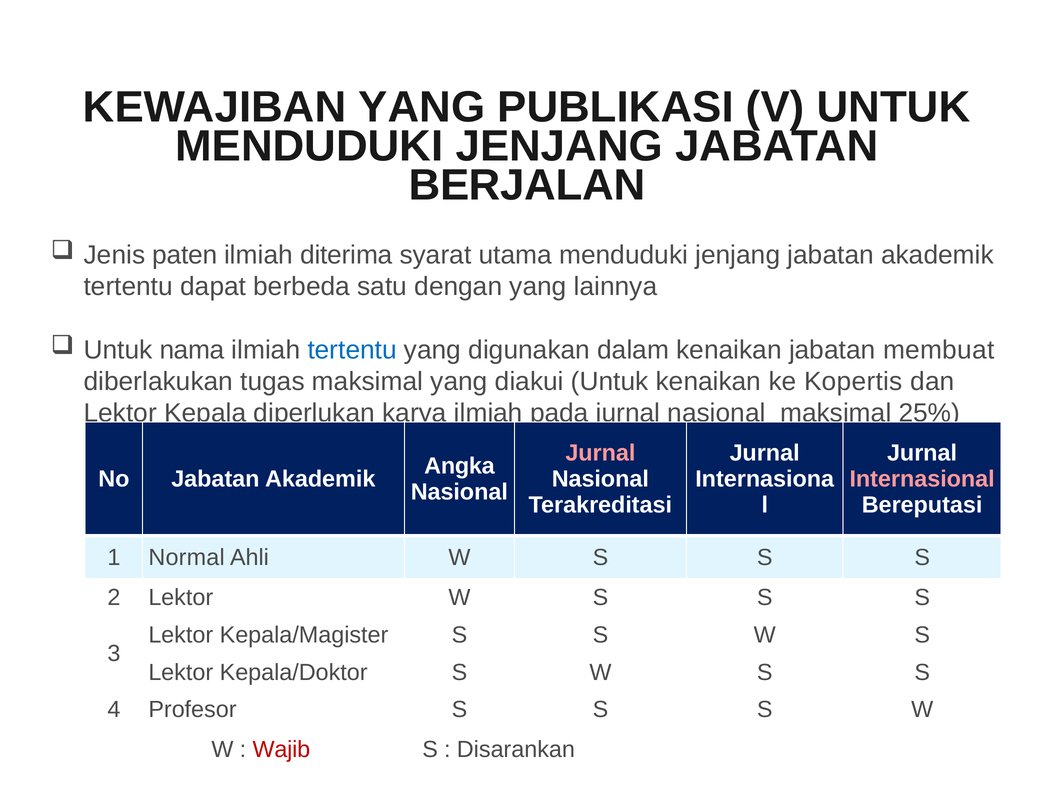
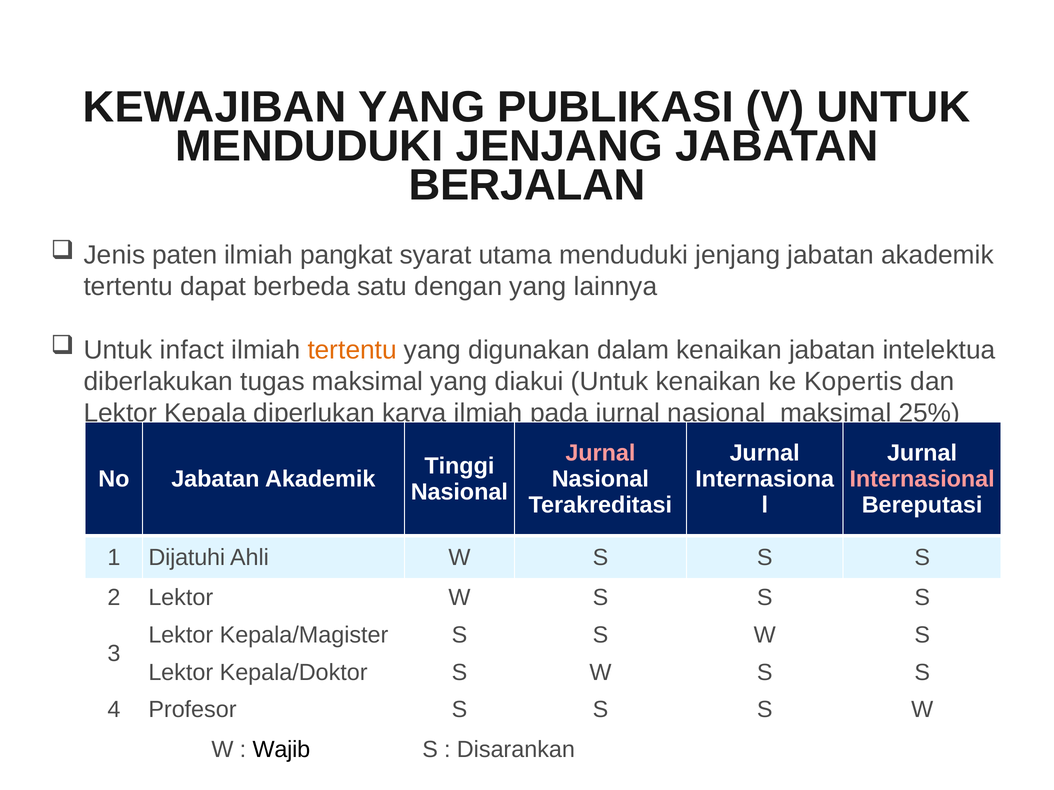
diterima: diterima -> pangkat
nama: nama -> infact
tertentu at (352, 350) colour: blue -> orange
membuat: membuat -> intelektua
Angka: Angka -> Tinggi
Normal: Normal -> Dijatuhi
Wajib colour: red -> black
